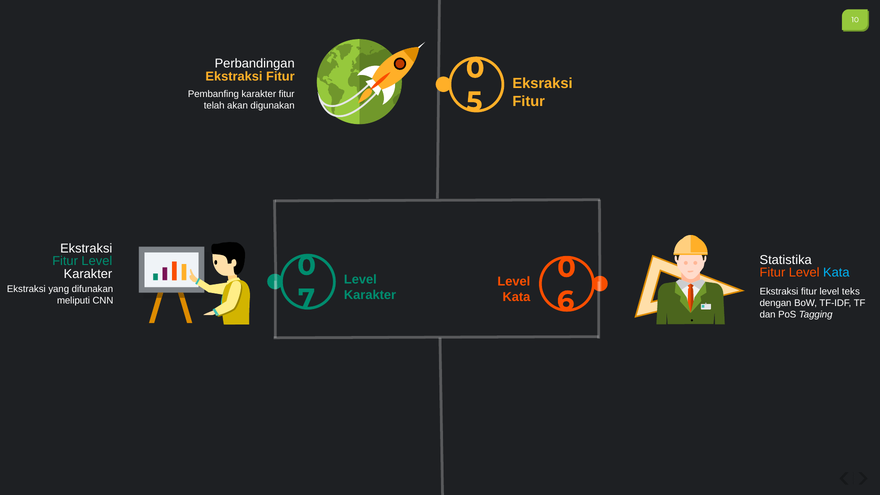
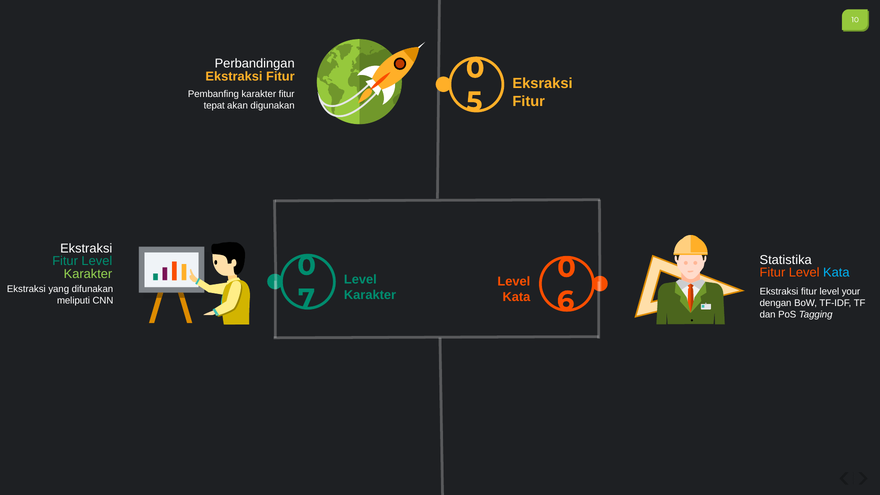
telah: telah -> tepat
Karakter at (88, 274) colour: white -> light green
teks: teks -> your
